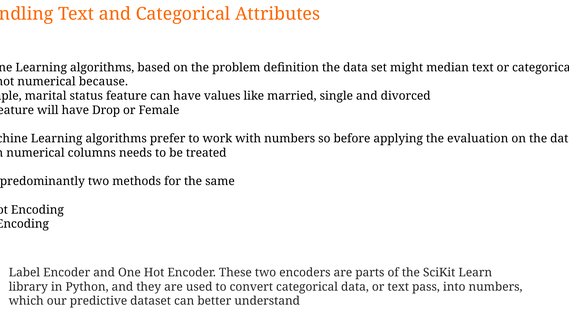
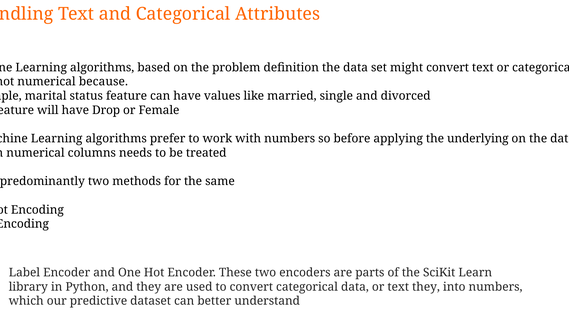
might median: median -> convert
evaluation: evaluation -> underlying
text pass: pass -> they
